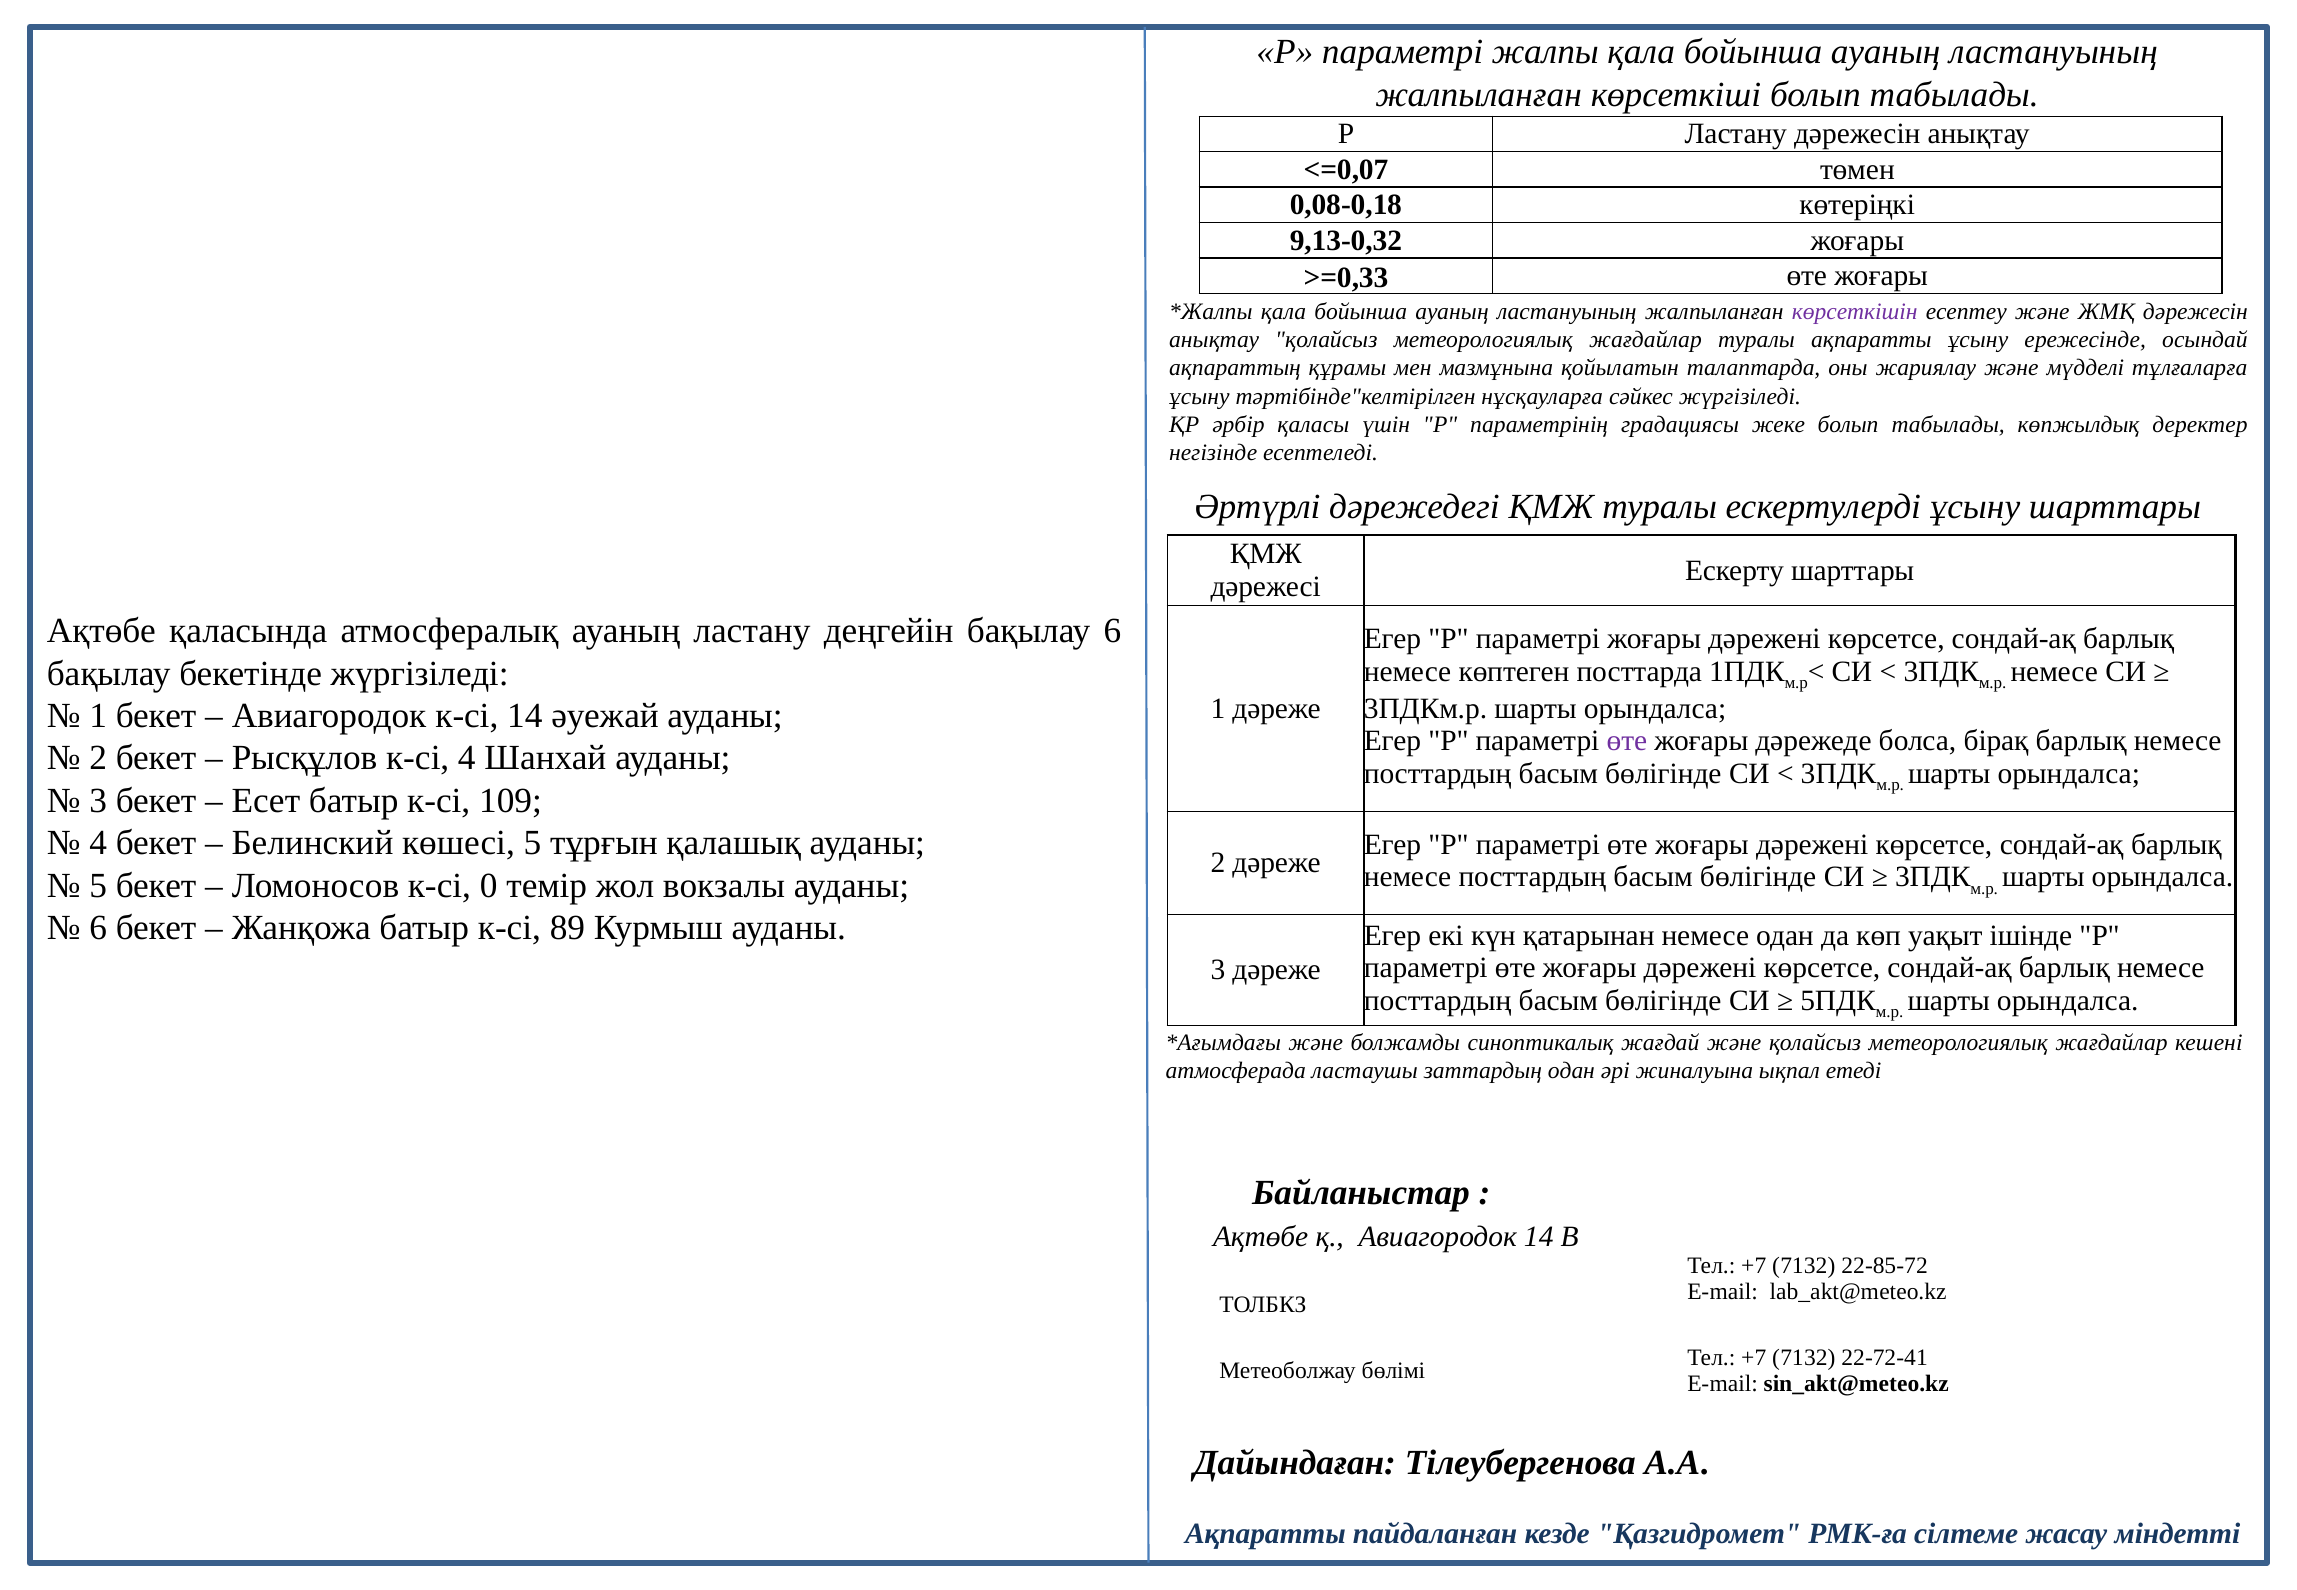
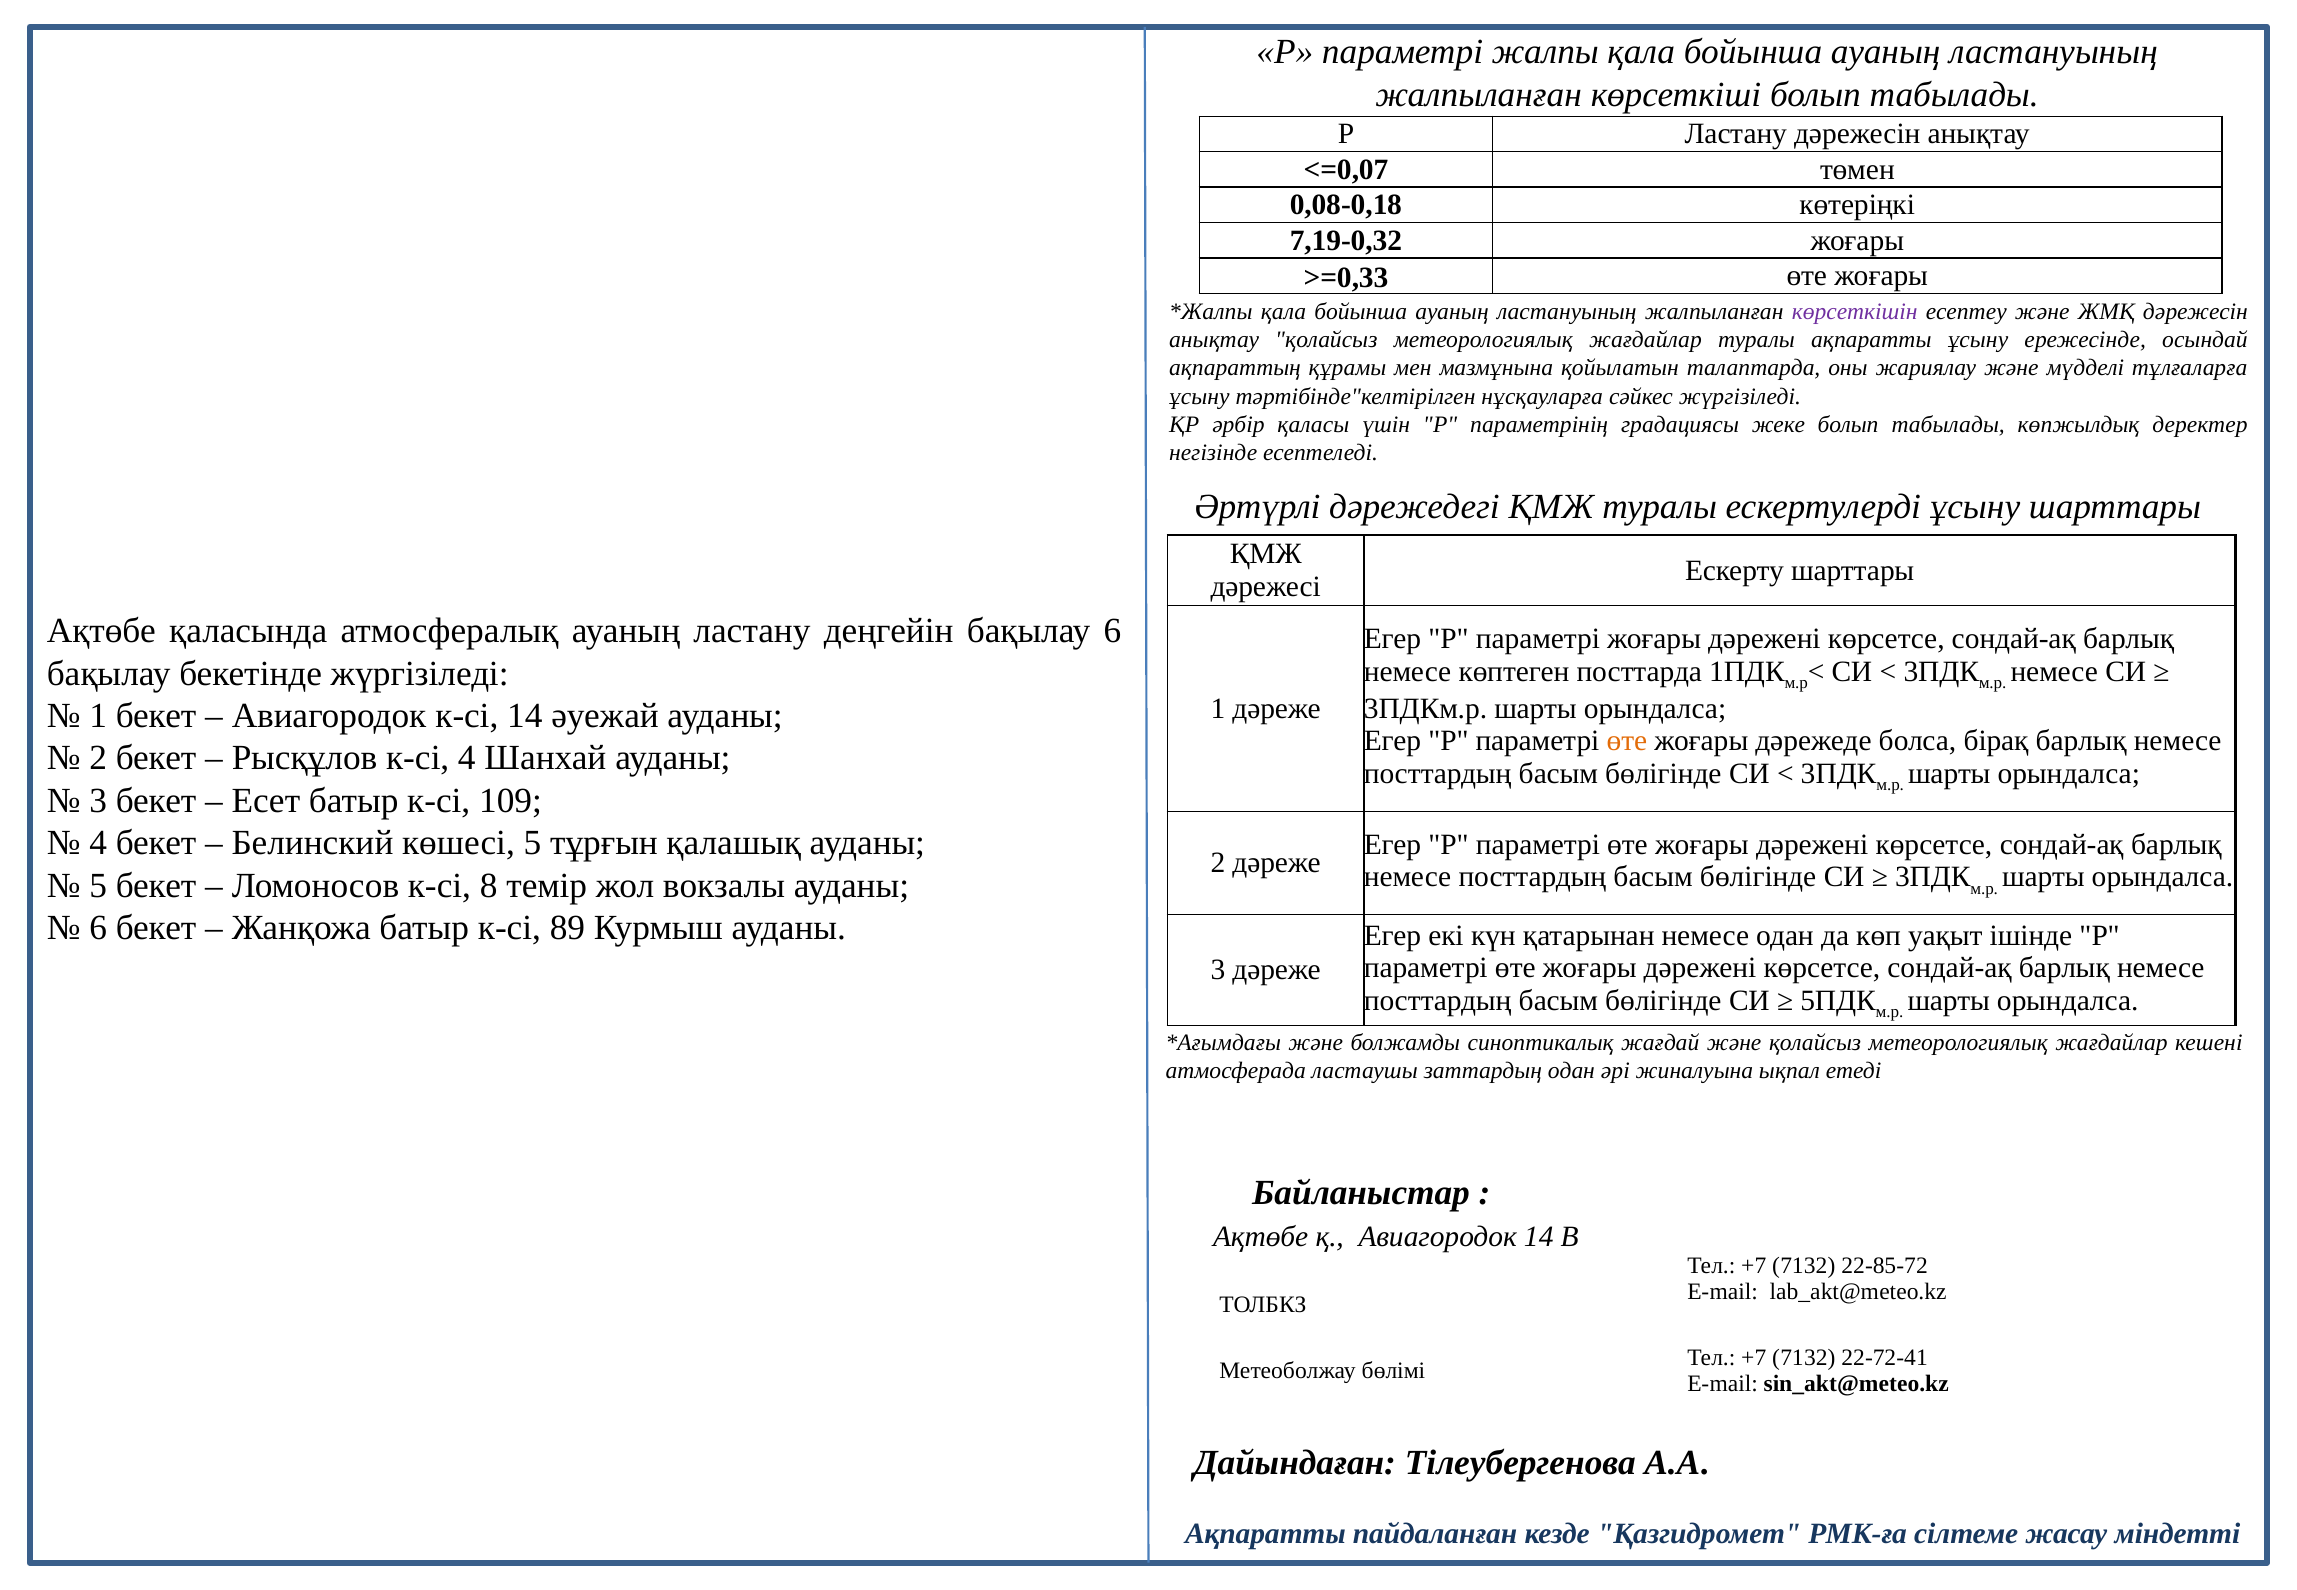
9,13-0,32: 9,13-0,32 -> 7,19-0,32
өте at (1627, 741) colour: purple -> orange
0: 0 -> 8
